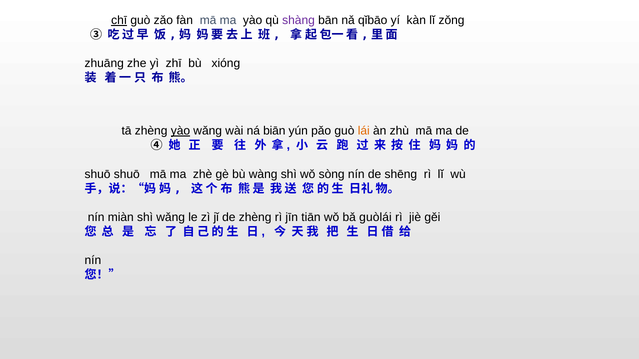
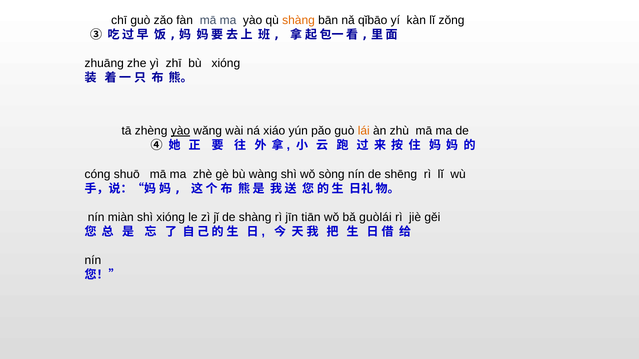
chī underline: present -> none
shàng at (299, 20) colour: purple -> orange
biān: biān -> xiáo
shuō at (98, 174): shuō -> cóng
shì wǎng: wǎng -> xióng
de zhèng: zhèng -> shàng
